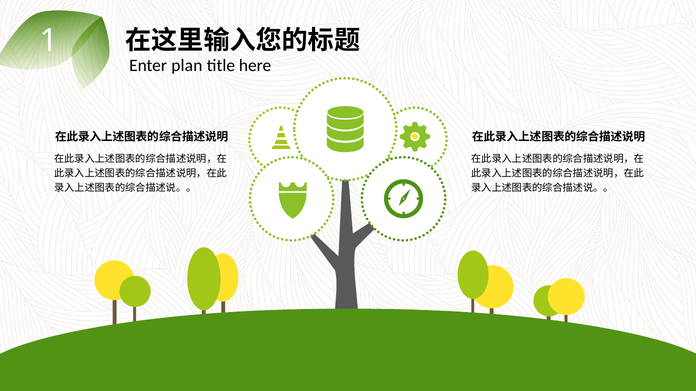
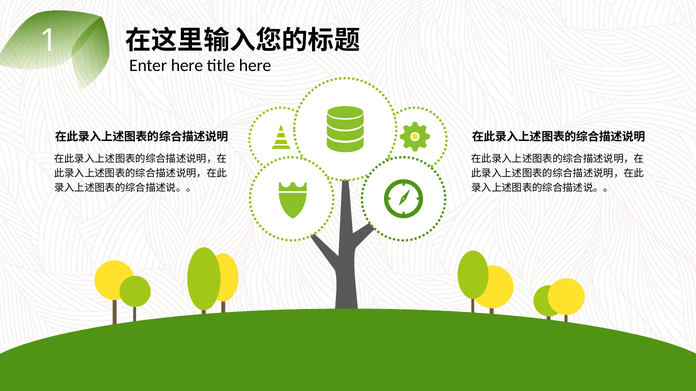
Enter plan: plan -> here
